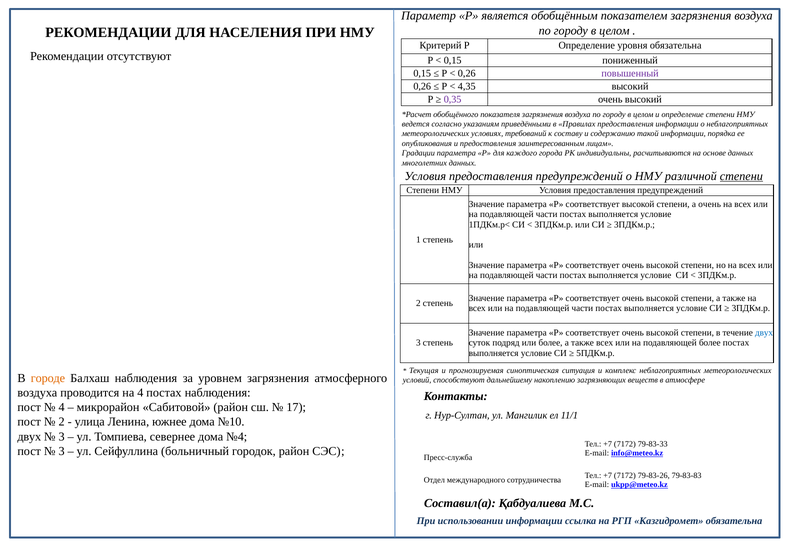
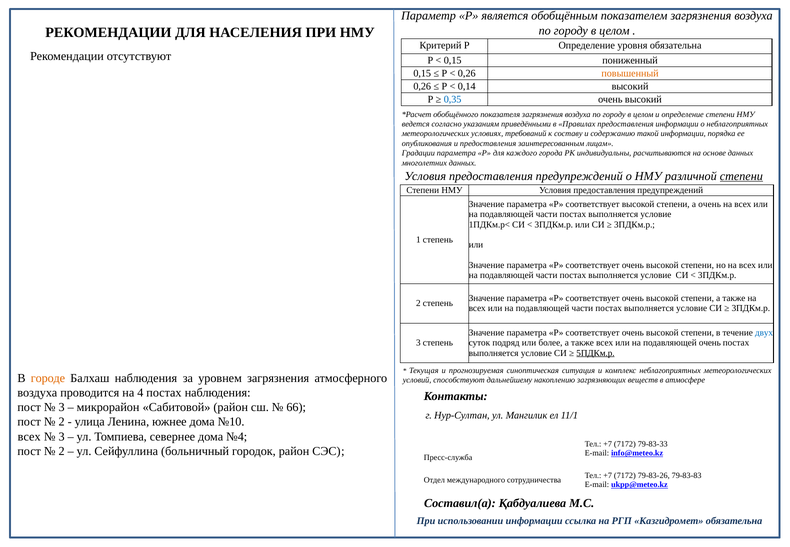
повышенный colour: purple -> orange
4,35: 4,35 -> 0,14
0,35 colour: purple -> blue
подавляющей более: более -> очень
5ПДКм.р underline: none -> present
4 at (62, 407): 4 -> 3
17: 17 -> 66
двух at (29, 437): двух -> всех
3 at (62, 451): 3 -> 2
